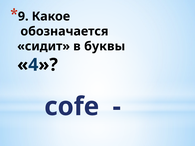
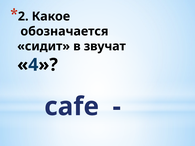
9: 9 -> 2
буквы: буквы -> звучат
cofe: cofe -> cafe
